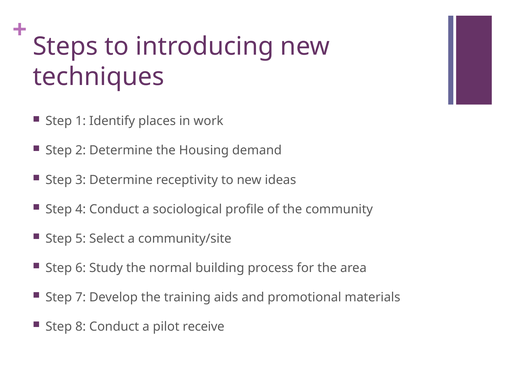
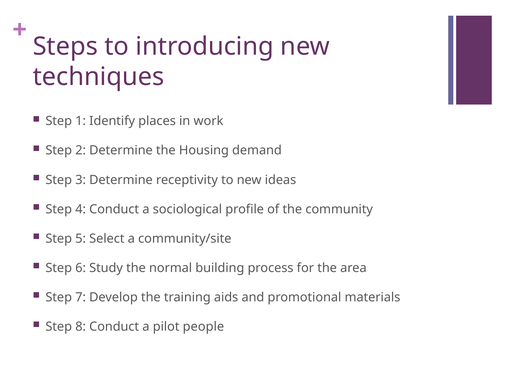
receive: receive -> people
